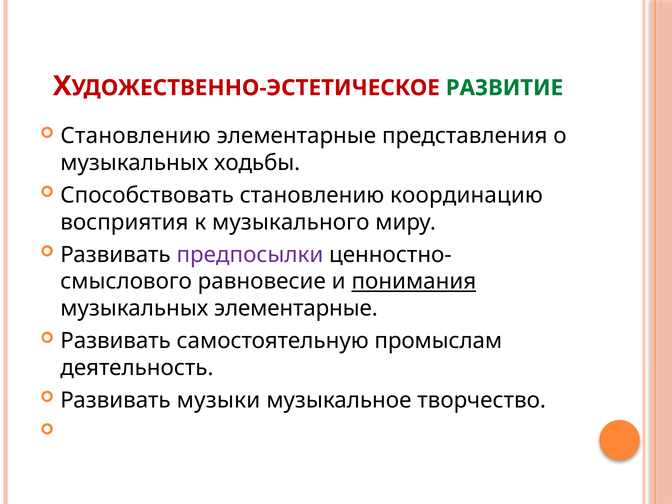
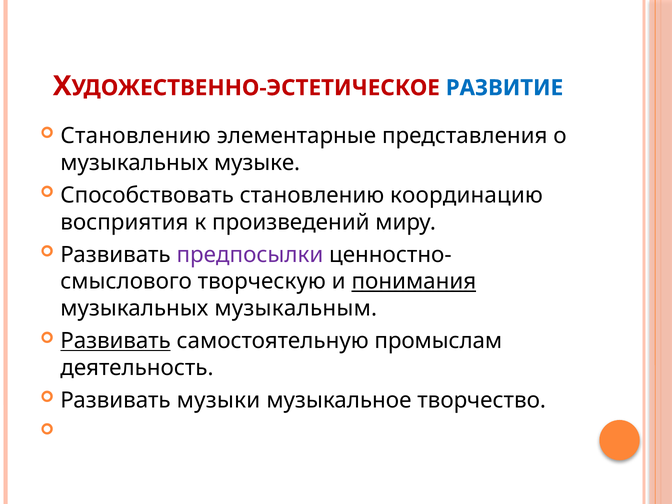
РАЗВИТИЕ colour: green -> blue
ходьбы: ходьбы -> музыке
музыкального: музыкального -> произведений
равновесие: равновесие -> творческую
музыкальных элементарные: элементарные -> музыкальным
Развивать at (116, 341) underline: none -> present
